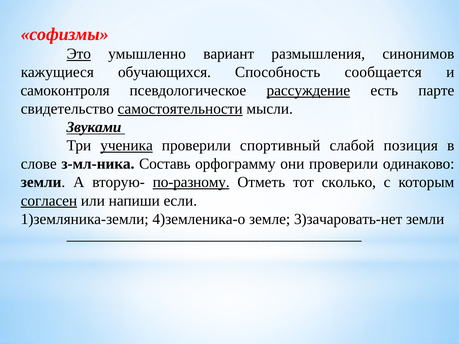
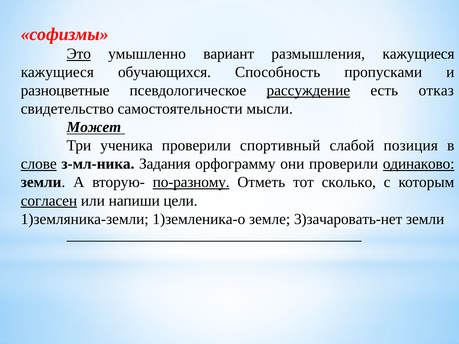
размышления синонимов: синонимов -> кажущиеся
сообщается: сообщается -> пропусками
самоконтроля: самоконтроля -> разноцветные
парте: парте -> отказ
самостоятельности underline: present -> none
Звуками: Звуками -> Может
ученика underline: present -> none
слове underline: none -> present
Составь: Составь -> Задания
одинаково underline: none -> present
если: если -> цели
4)земленика-о: 4)земленика-о -> 1)земленика-о
